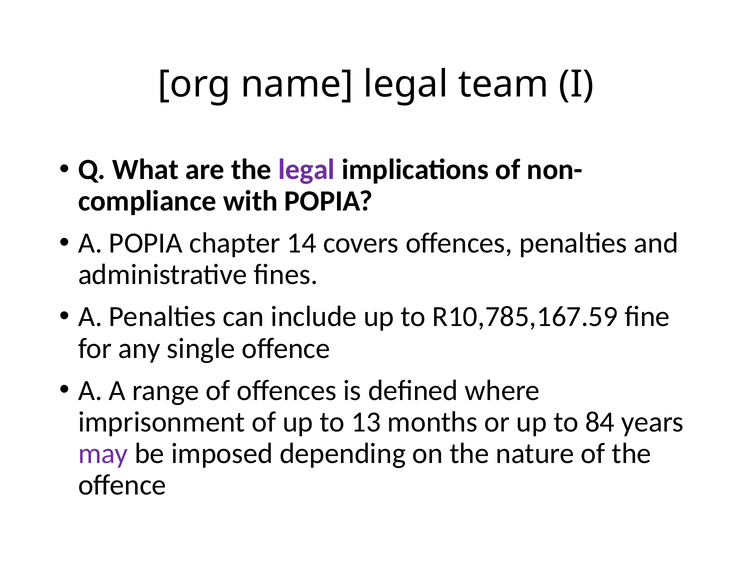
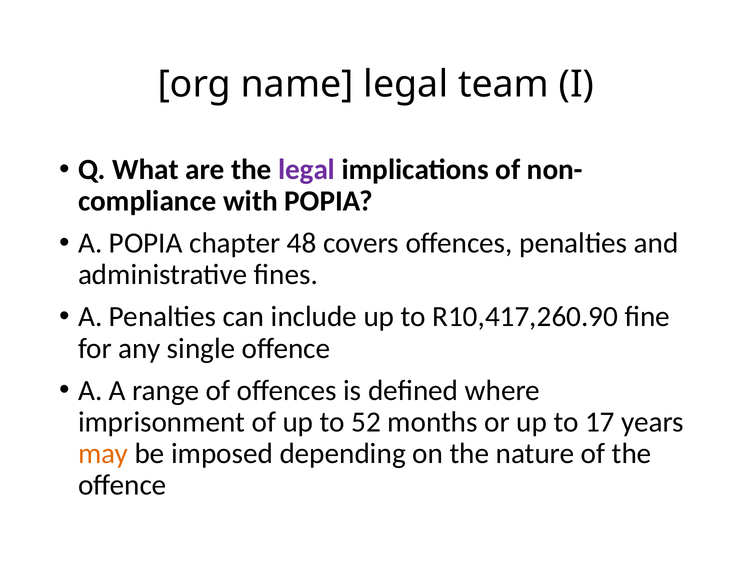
14: 14 -> 48
R10,785,167.59: R10,785,167.59 -> R10,417,260.90
13: 13 -> 52
84: 84 -> 17
may colour: purple -> orange
